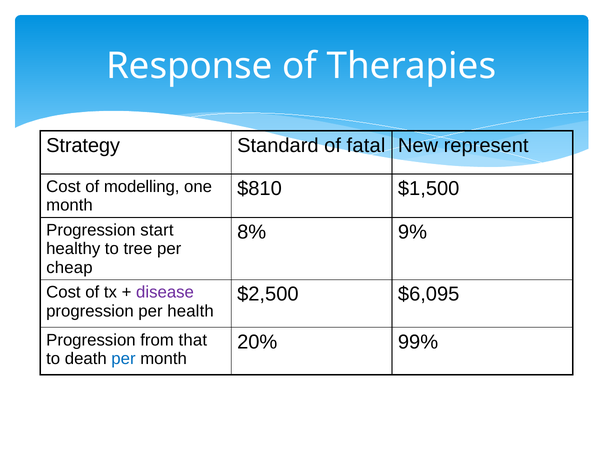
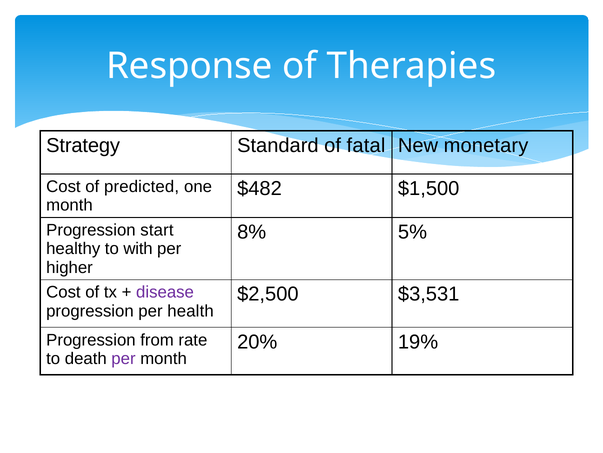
represent: represent -> monetary
modelling: modelling -> predicted
$810: $810 -> $482
9%: 9% -> 5%
tree: tree -> with
cheap: cheap -> higher
$6,095: $6,095 -> $3,531
that: that -> rate
99%: 99% -> 19%
per at (123, 358) colour: blue -> purple
